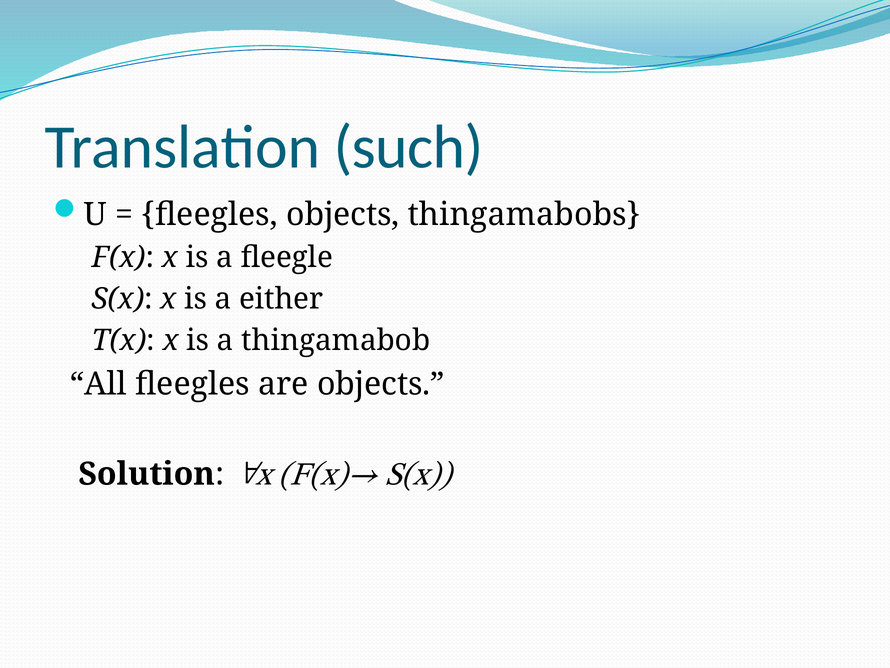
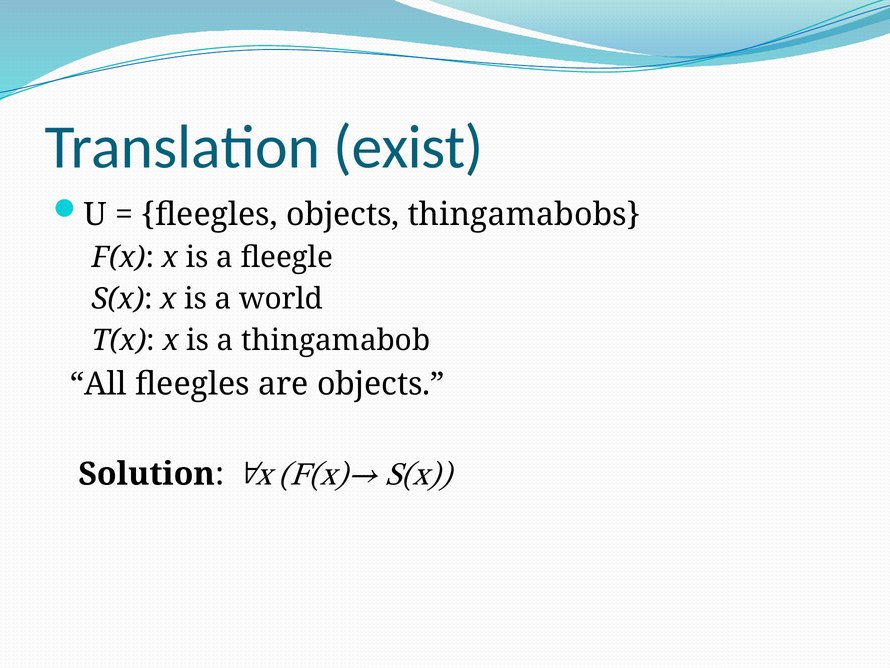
such: such -> exist
either: either -> world
